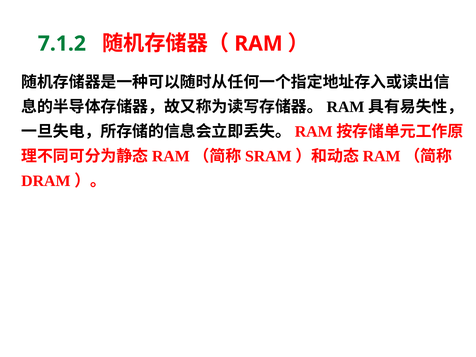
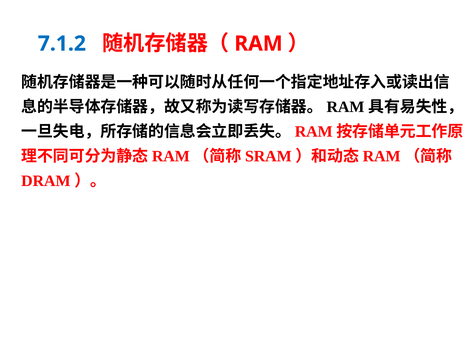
7.1.2 colour: green -> blue
